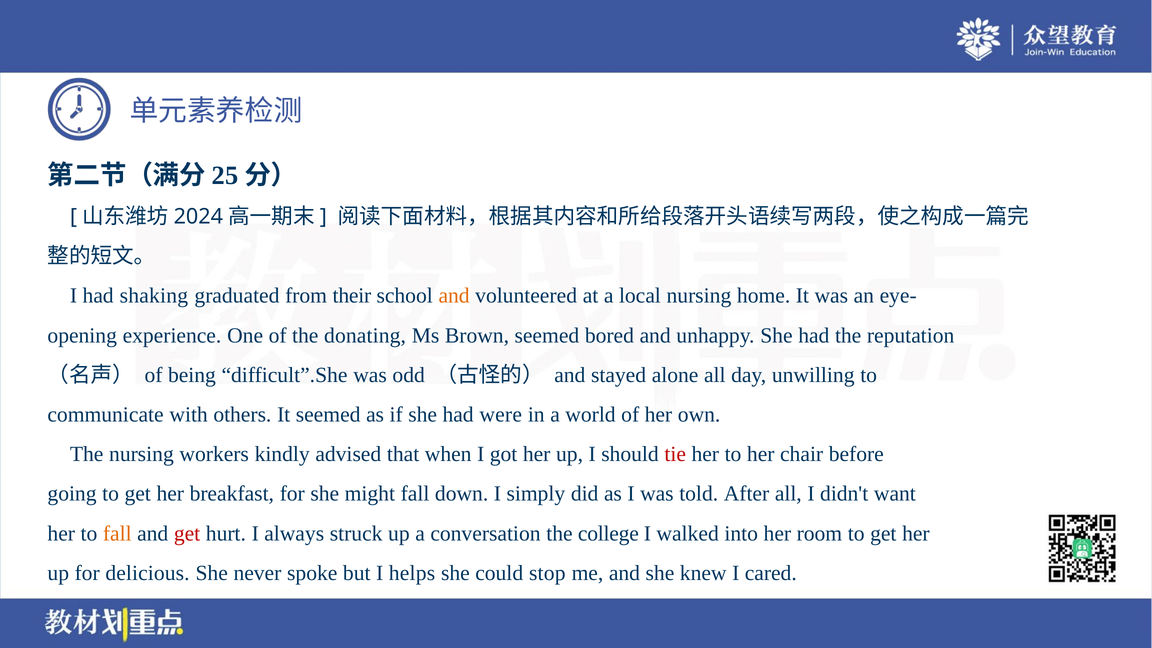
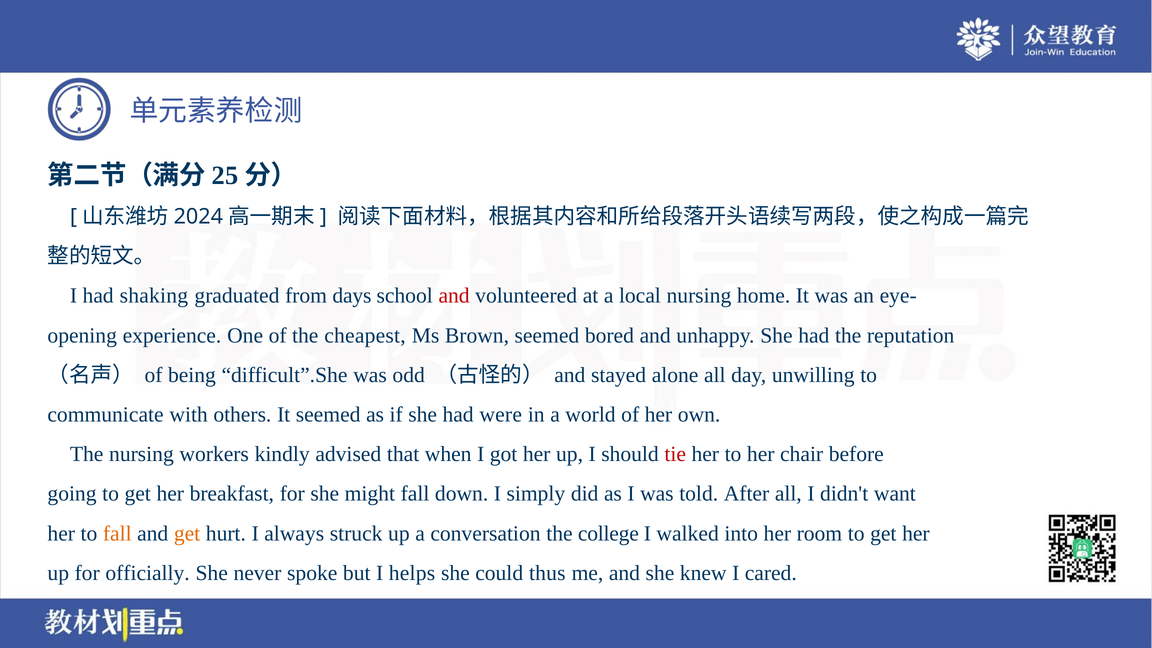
their: their -> days
and at (454, 296) colour: orange -> red
donating: donating -> cheapest
get at (187, 533) colour: red -> orange
delicious: delicious -> officially
stop: stop -> thus
